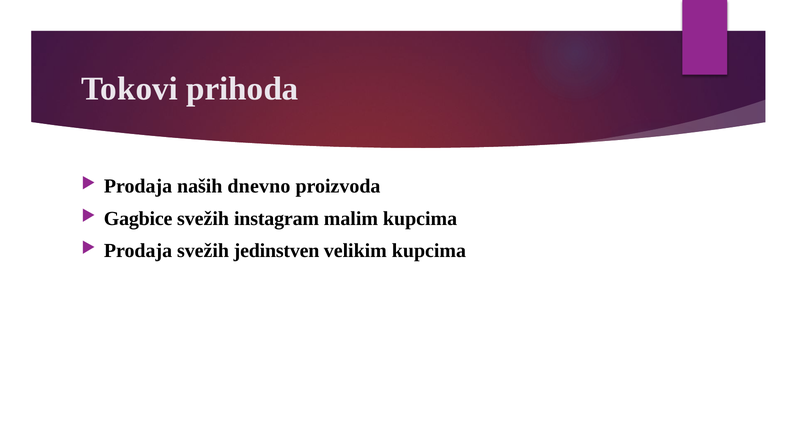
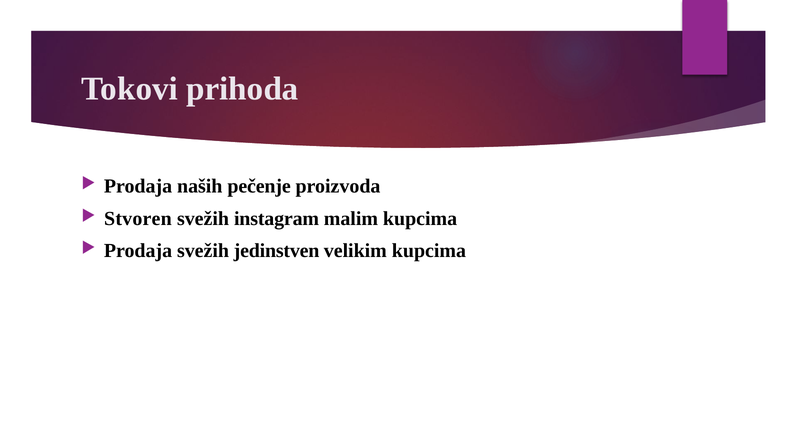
dnevno: dnevno -> pečenje
Gagbice: Gagbice -> Stvoren
